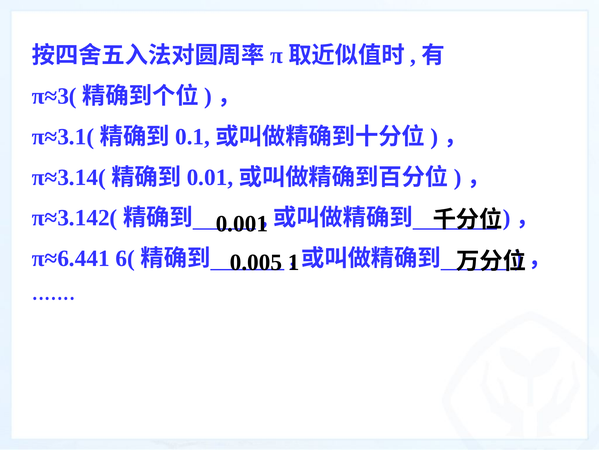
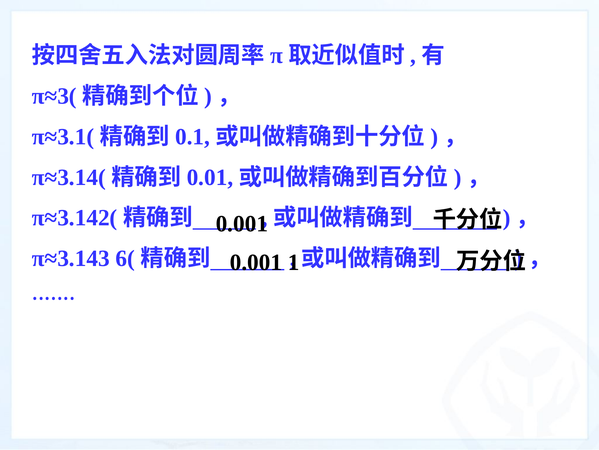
π≈6.441: π≈6.441 -> π≈3.143
0.005 at (256, 262): 0.005 -> 0.001
